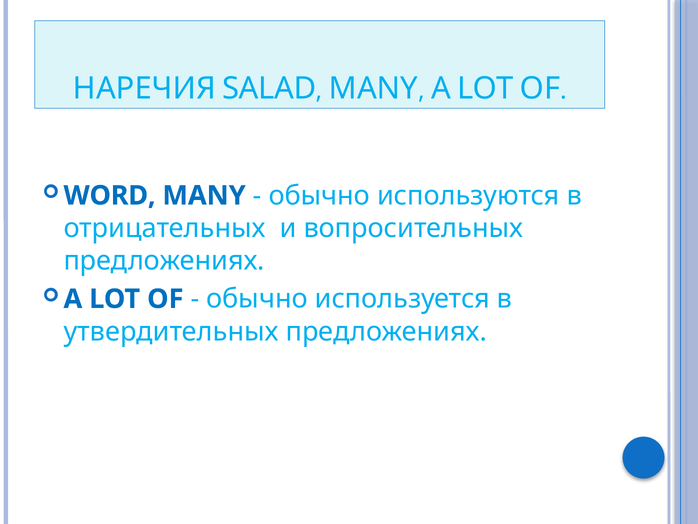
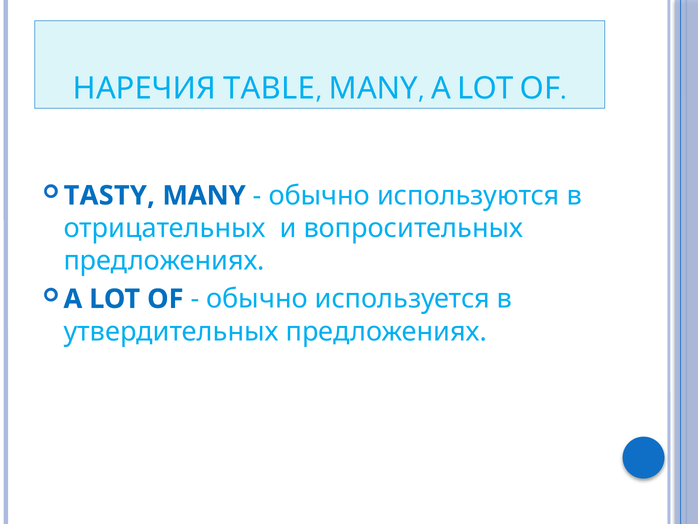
SALAD: SALAD -> TABLE
WORD: WORD -> TASTY
